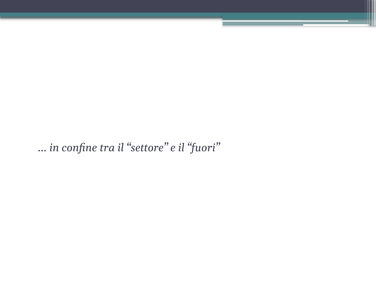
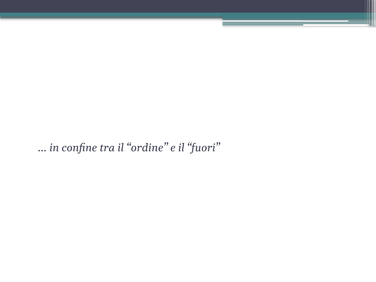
settore: settore -> ordine
